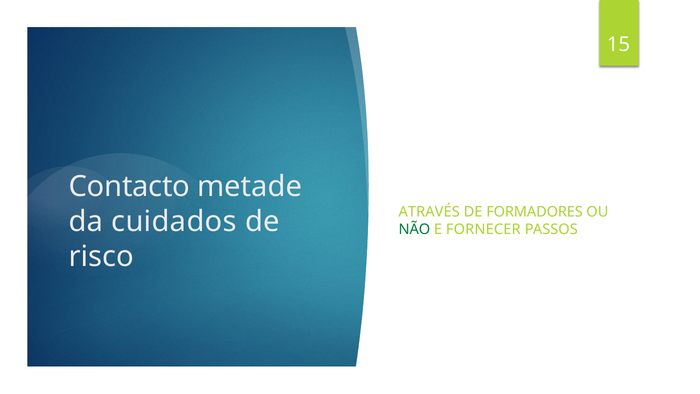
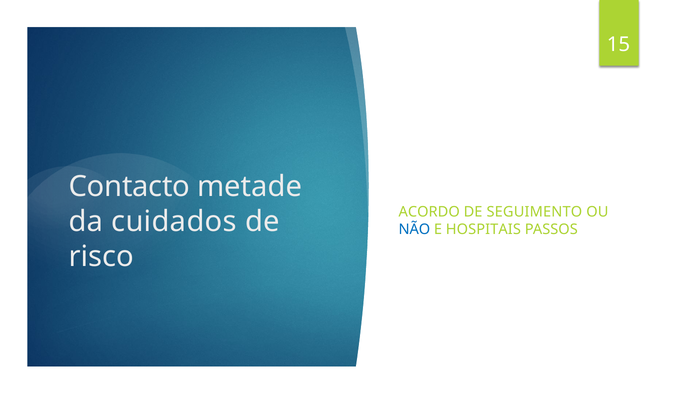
ATRAVÉS: ATRAVÉS -> ACORDO
FORMADORES: FORMADORES -> SEGUIMENTO
NÃO colour: green -> blue
FORNECER: FORNECER -> HOSPITAIS
